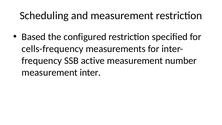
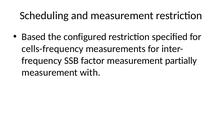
active: active -> factor
number: number -> partially
inter: inter -> with
